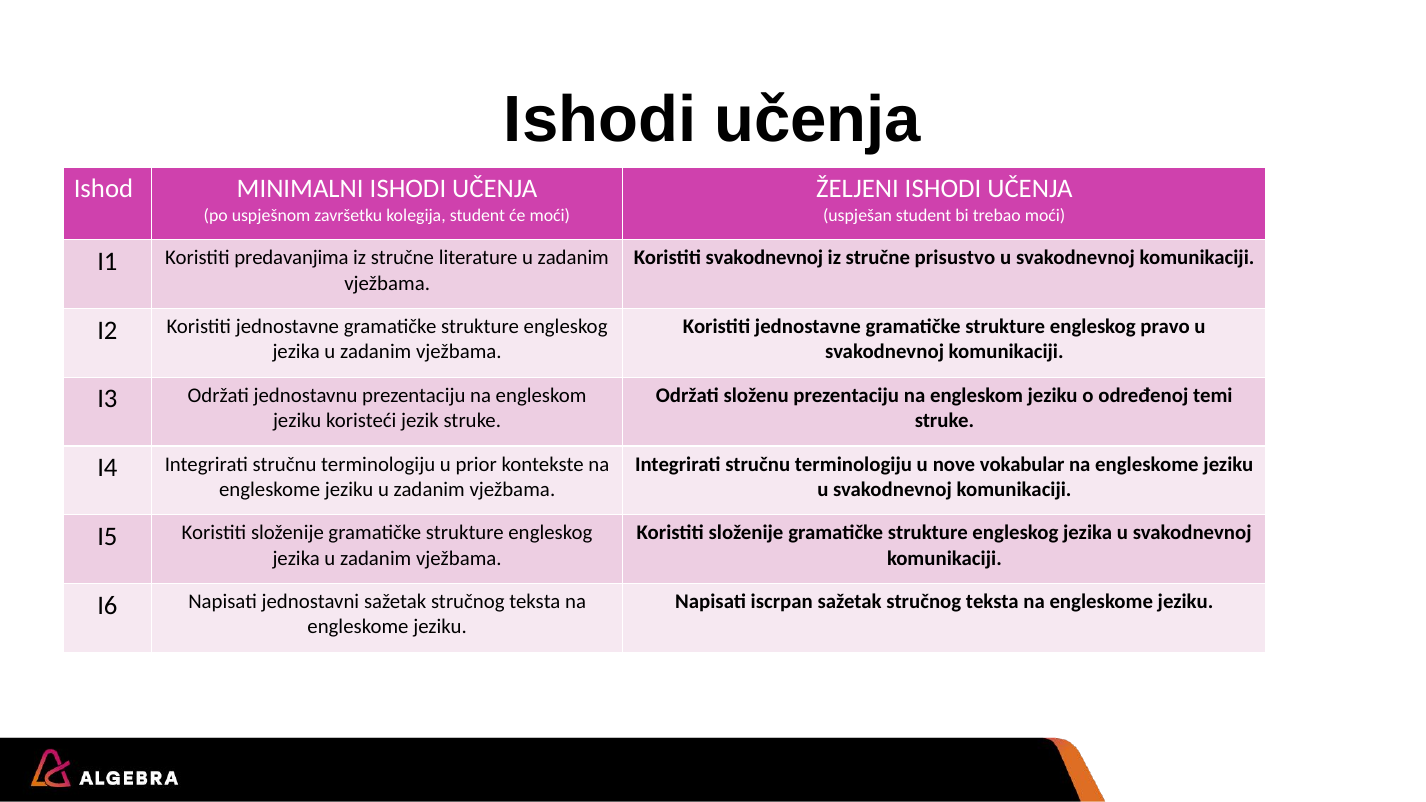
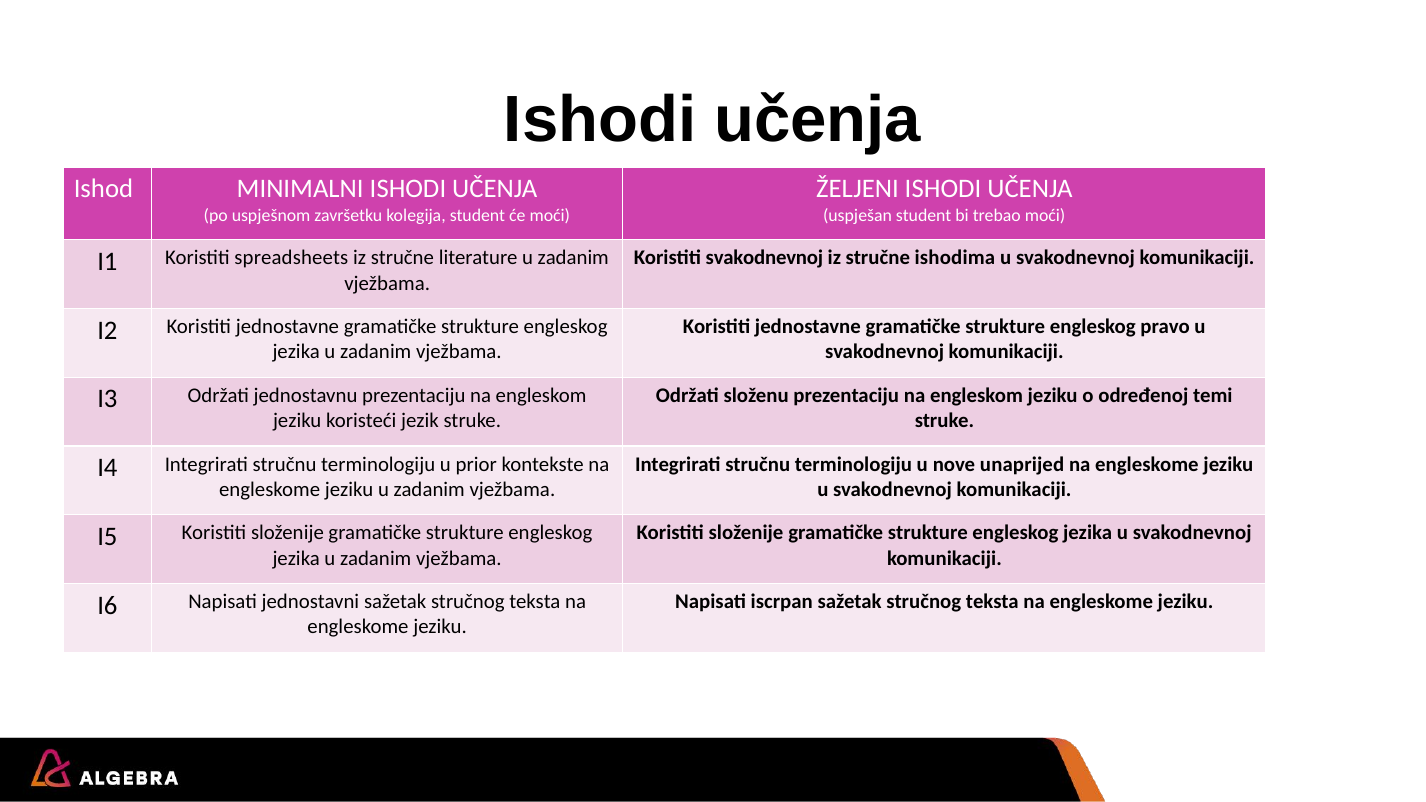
prisustvo: prisustvo -> ishodima
predavanjima: predavanjima -> spreadsheets
vokabular: vokabular -> unaprijed
